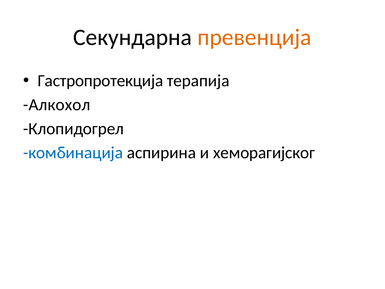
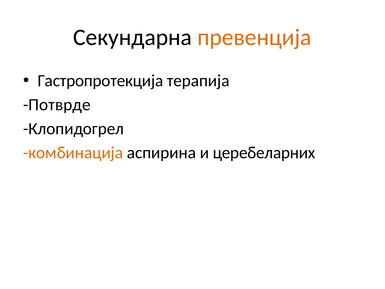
Алкохол: Алкохол -> Потврде
комбинација colour: blue -> orange
хеморагијског: хеморагијског -> церебеларних
